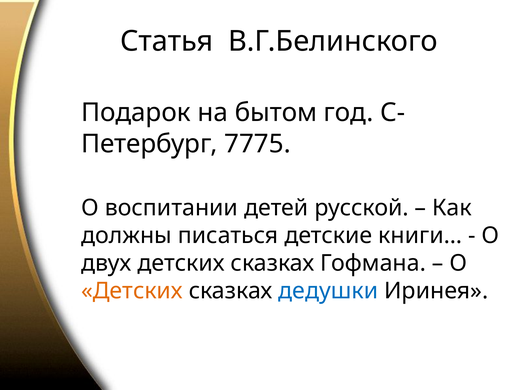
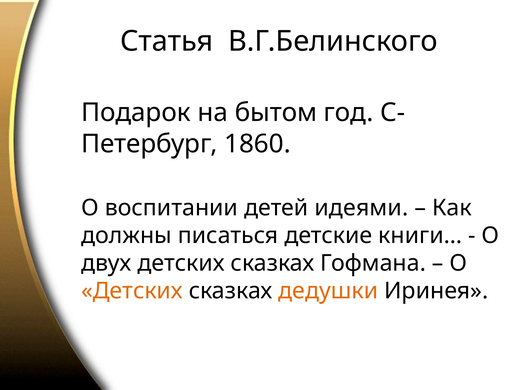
7775: 7775 -> 1860
русской: русской -> идеями
дедушки colour: blue -> orange
